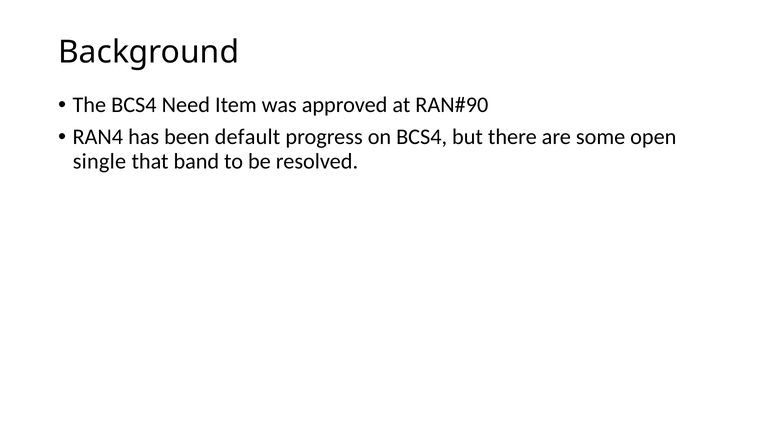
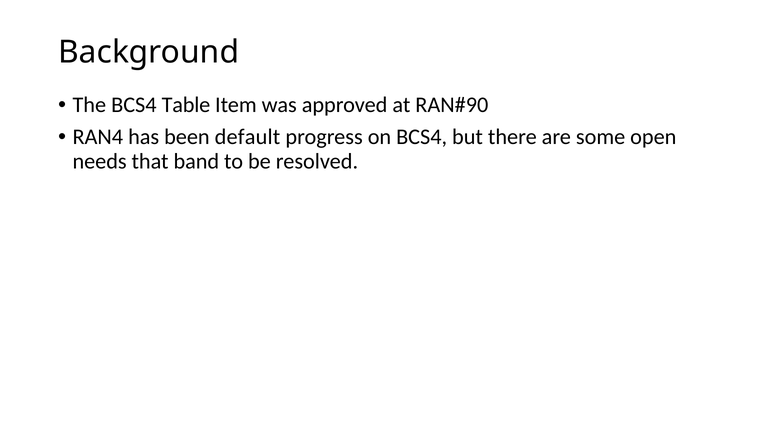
Need: Need -> Table
single: single -> needs
